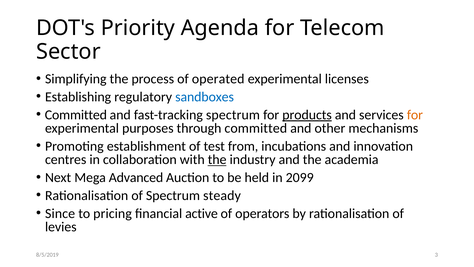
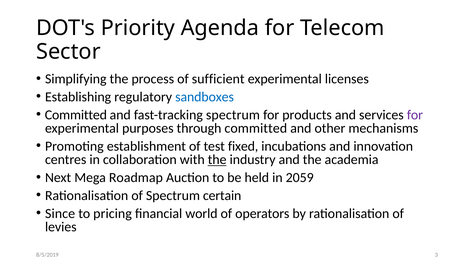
operated: operated -> sufficient
products underline: present -> none
for at (415, 115) colour: orange -> purple
from: from -> fixed
Advanced: Advanced -> Roadmap
2099: 2099 -> 2059
steady: steady -> certain
active: active -> world
